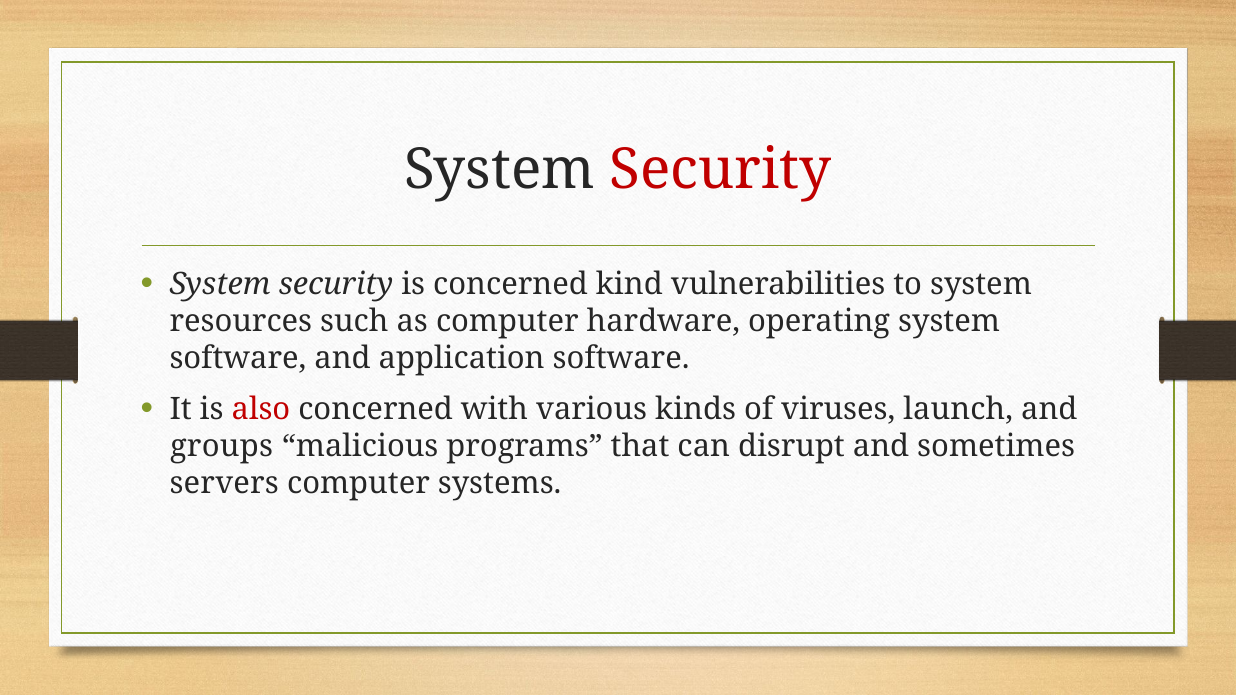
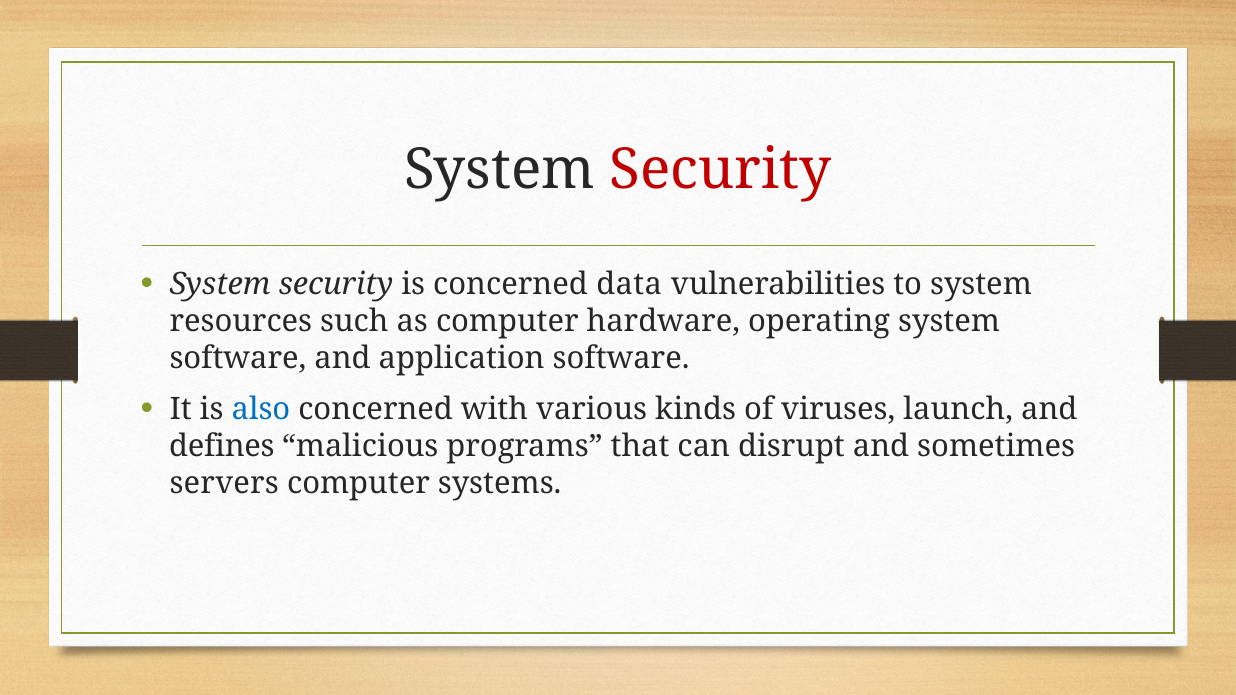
kind: kind -> data
also colour: red -> blue
groups: groups -> defines
